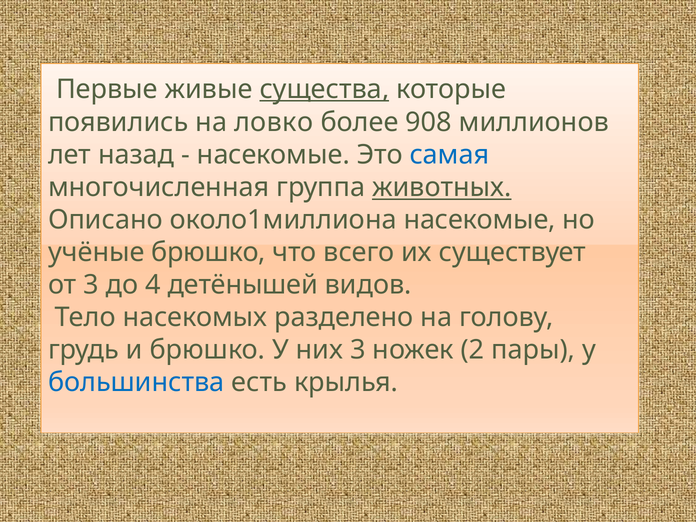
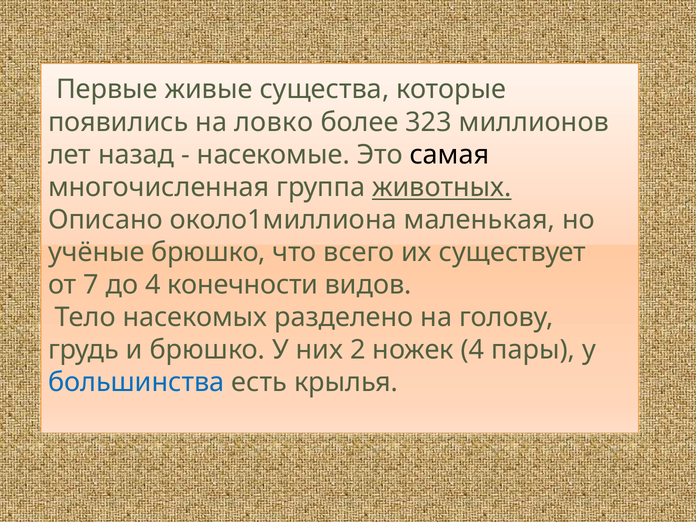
существа underline: present -> none
908: 908 -> 323
самая colour: blue -> black
около1миллиона насекомые: насекомые -> маленькая
от 3: 3 -> 7
детёнышей: детёнышей -> конечности
них 3: 3 -> 2
ножек 2: 2 -> 4
